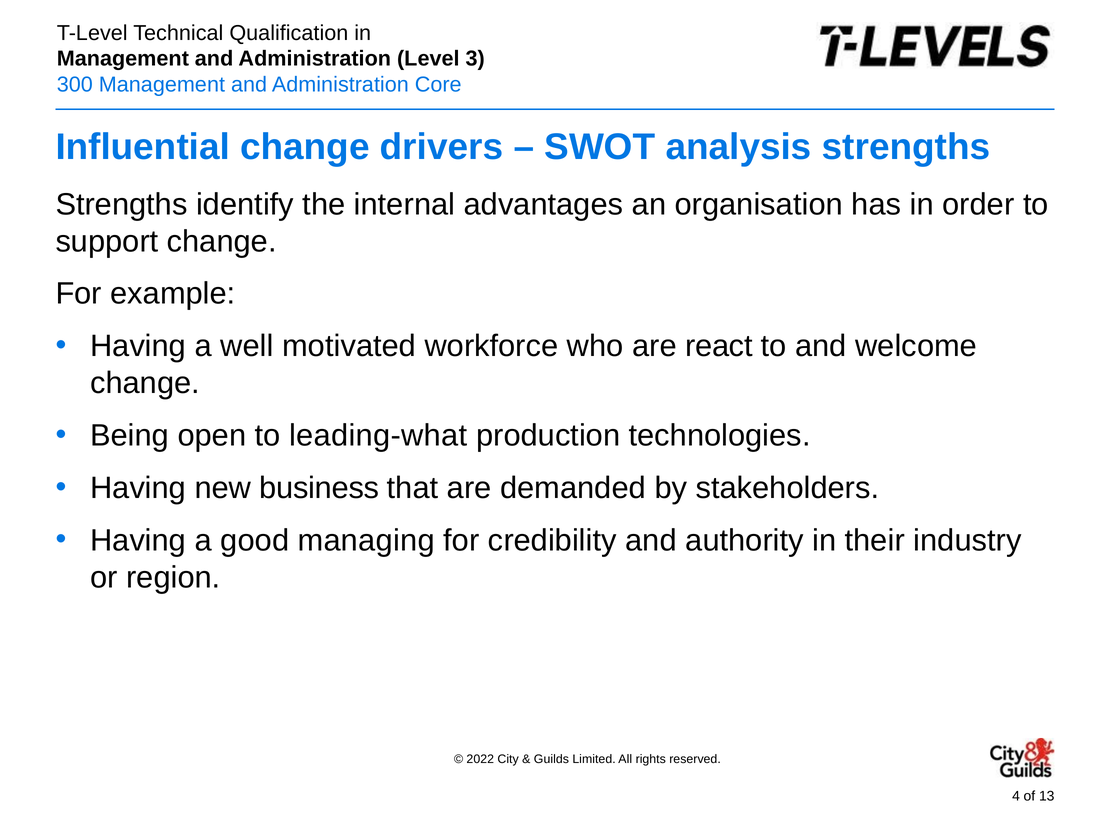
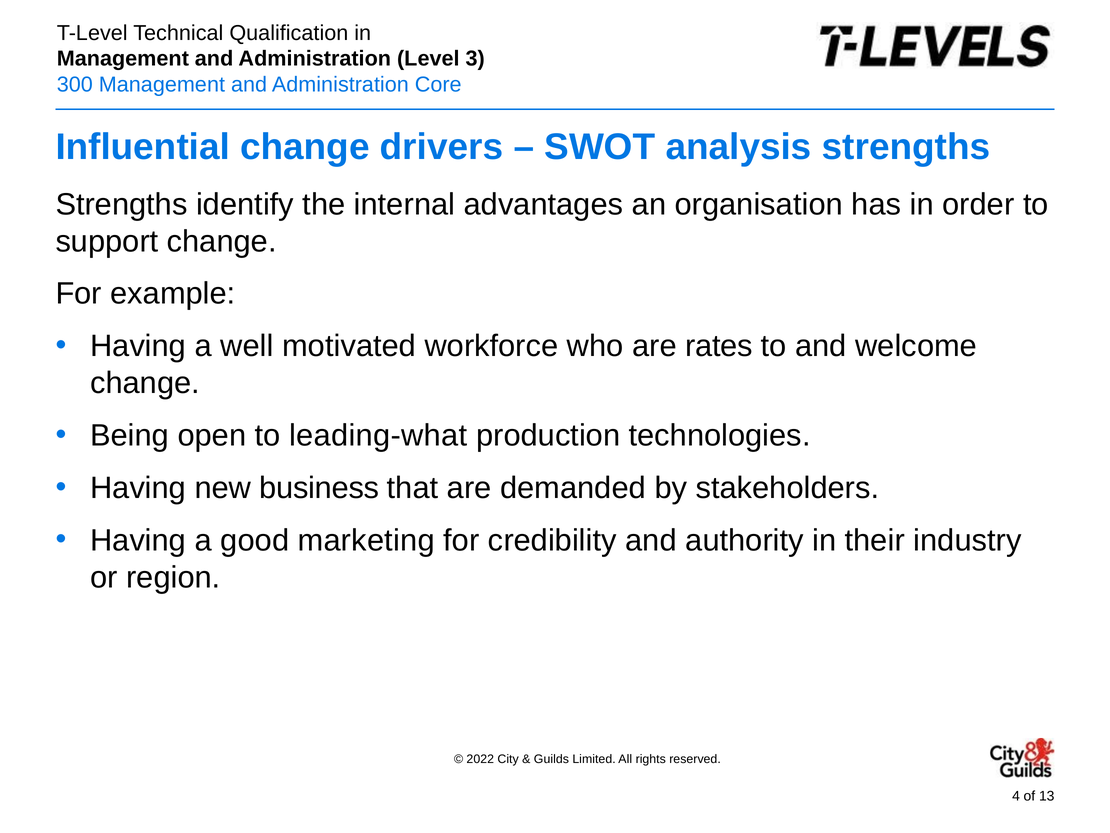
react: react -> rates
managing: managing -> marketing
